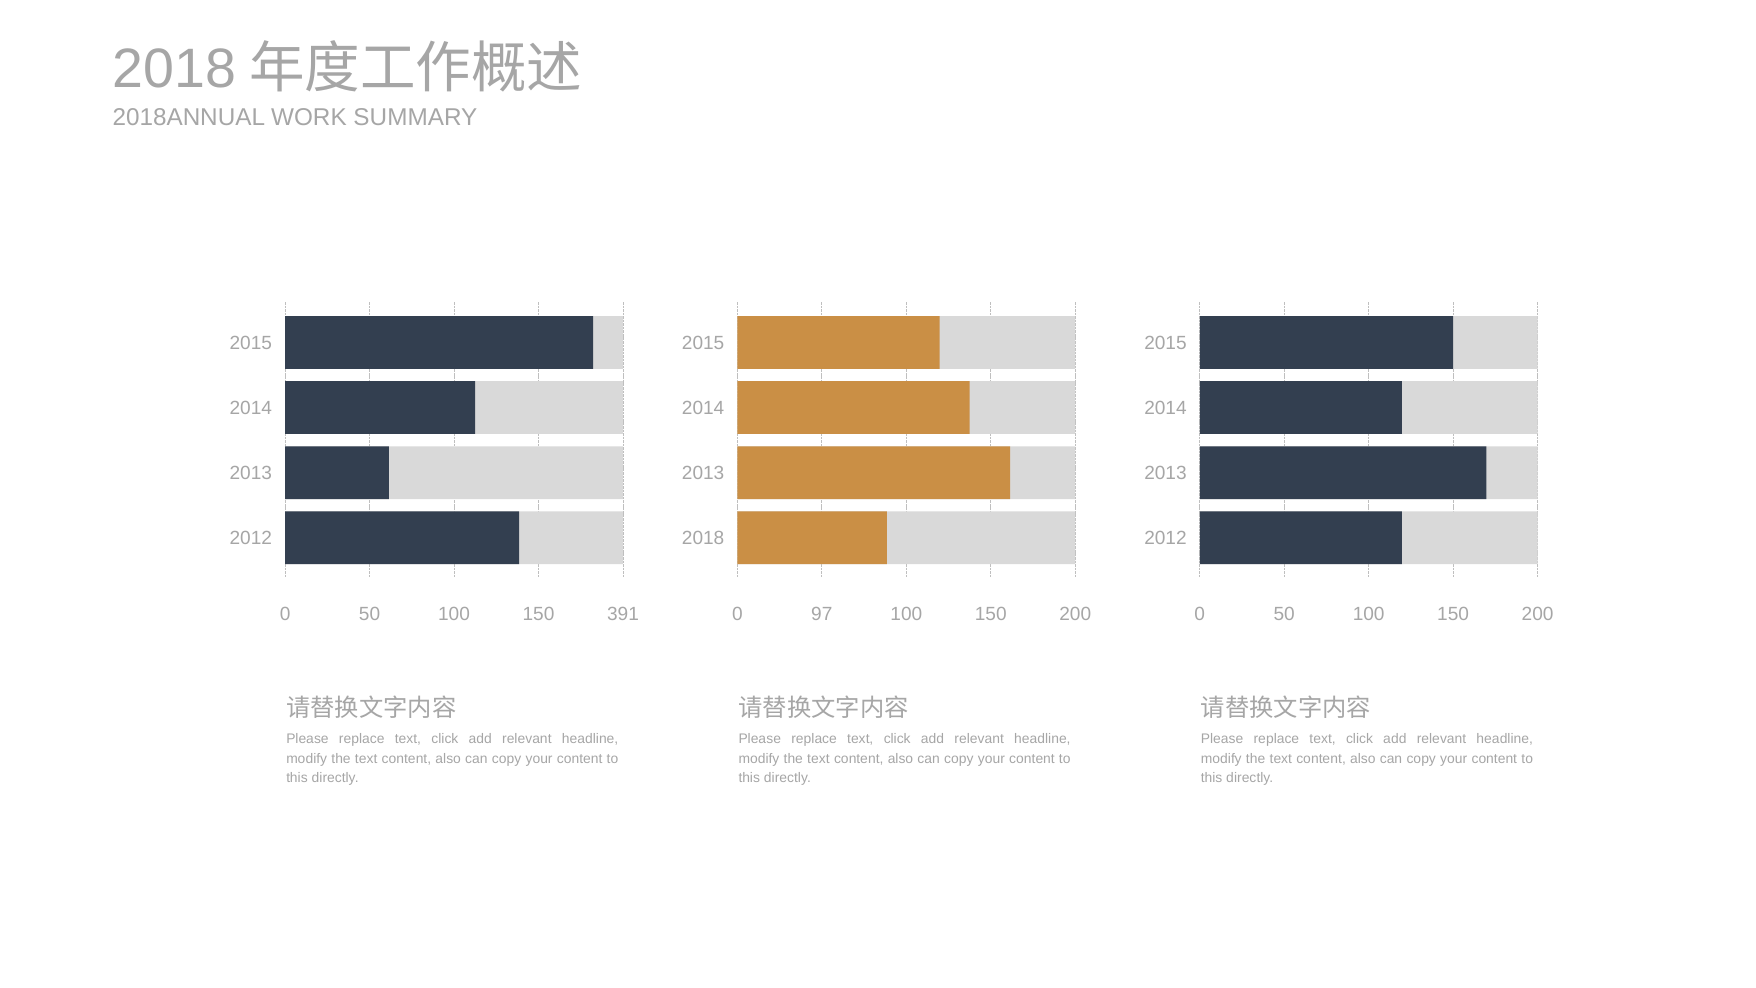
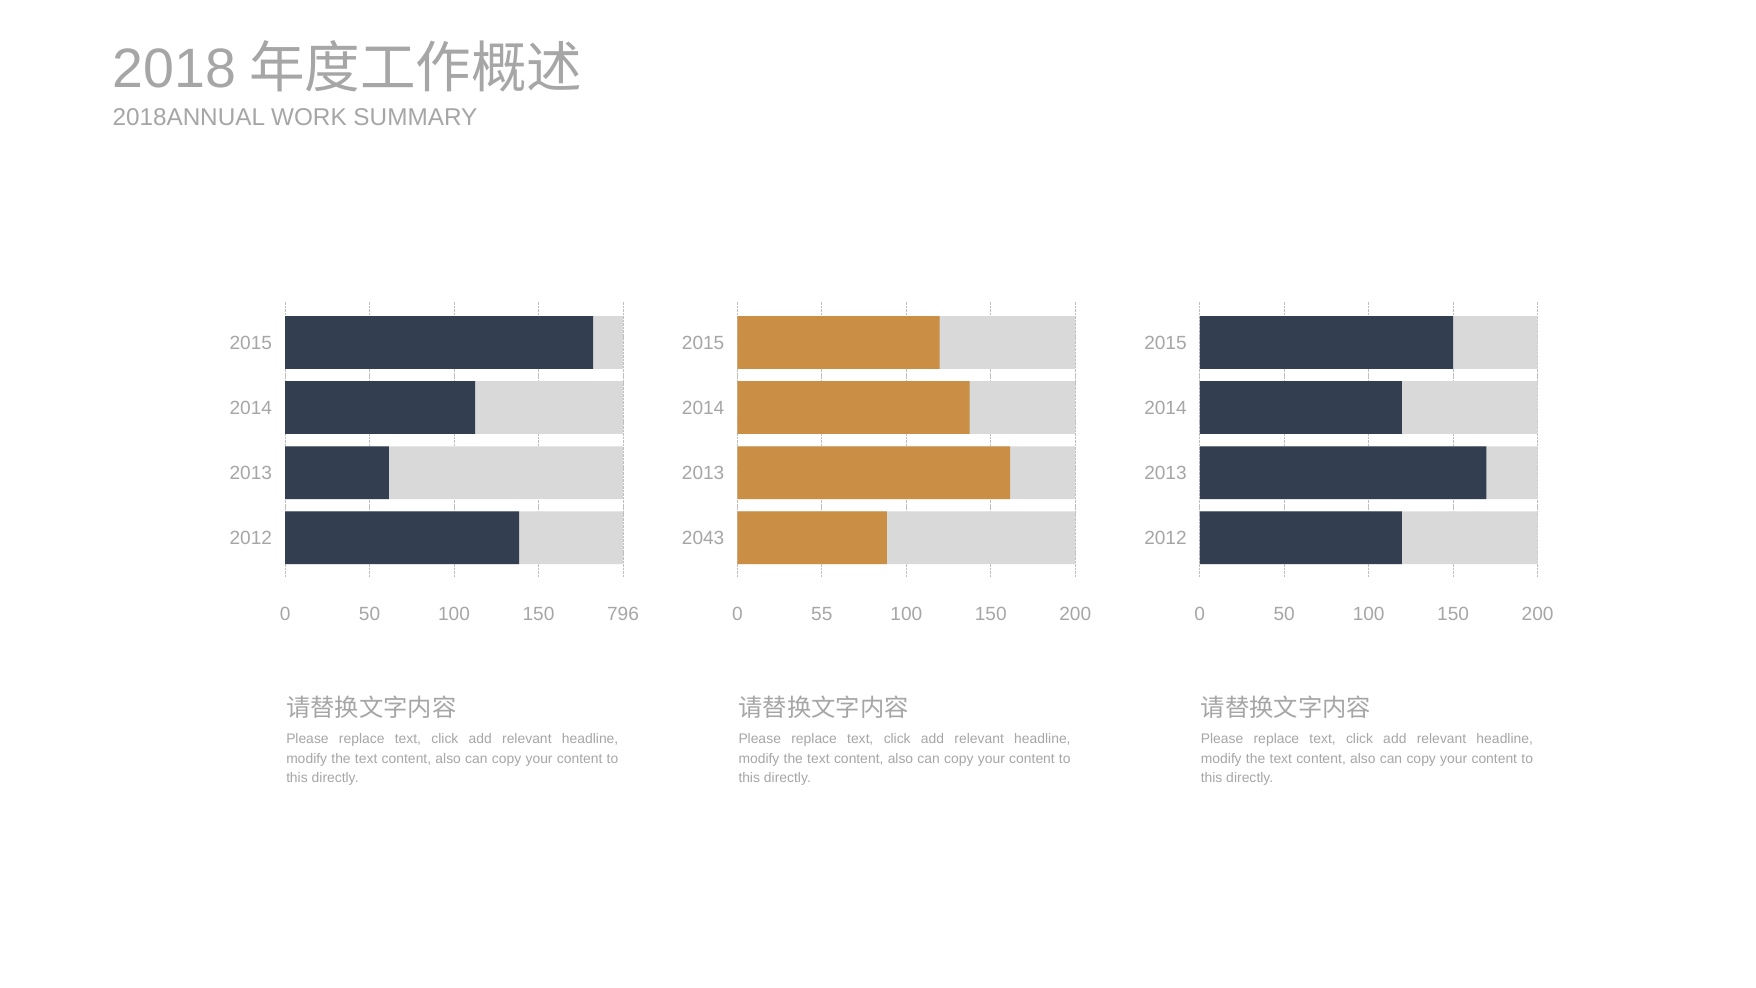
2018 at (703, 538): 2018 -> 2043
391: 391 -> 796
97: 97 -> 55
